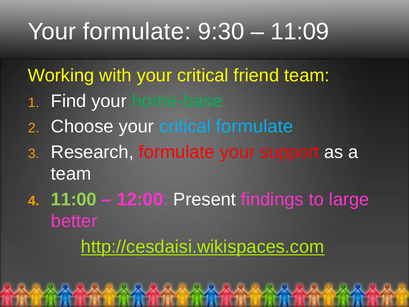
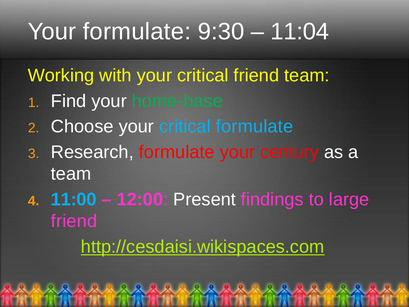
11:09: 11:09 -> 11:04
support: support -> century
11:00 colour: light green -> light blue
better at (74, 221): better -> friend
